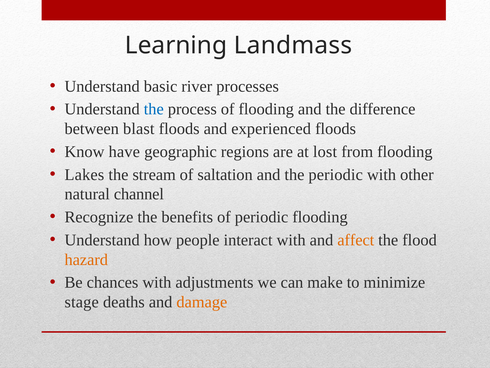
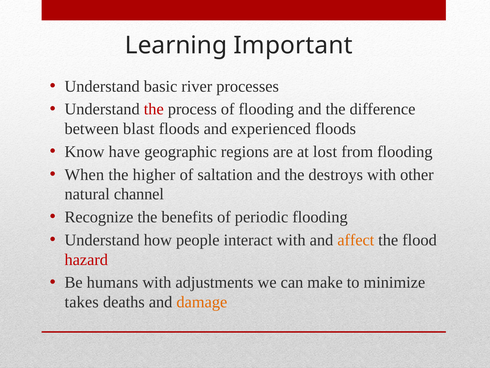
Landmass: Landmass -> Important
the at (154, 109) colour: blue -> red
Lakes: Lakes -> When
stream: stream -> higher
the periodic: periodic -> destroys
hazard colour: orange -> red
chances: chances -> humans
stage: stage -> takes
